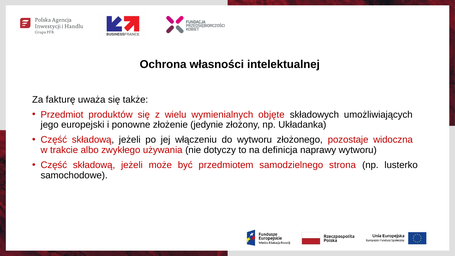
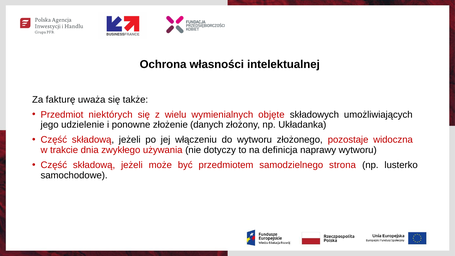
produktów: produktów -> niektórych
europejski: europejski -> udzielenie
jedynie: jedynie -> danych
albo: albo -> dnia
